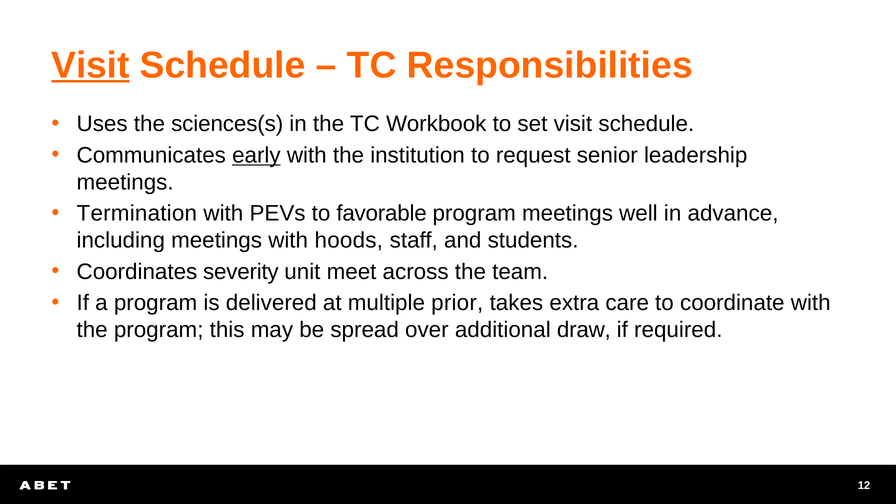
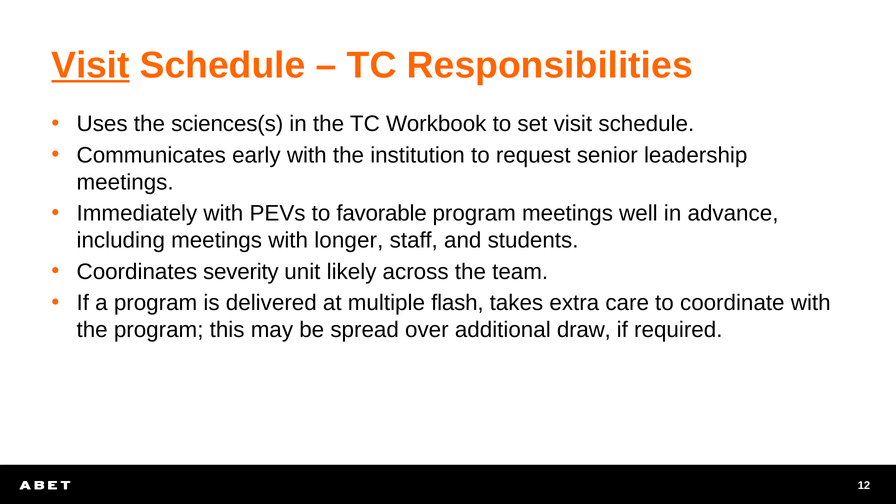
early underline: present -> none
Termination: Termination -> Immediately
hoods: hoods -> longer
meet: meet -> likely
prior: prior -> flash
